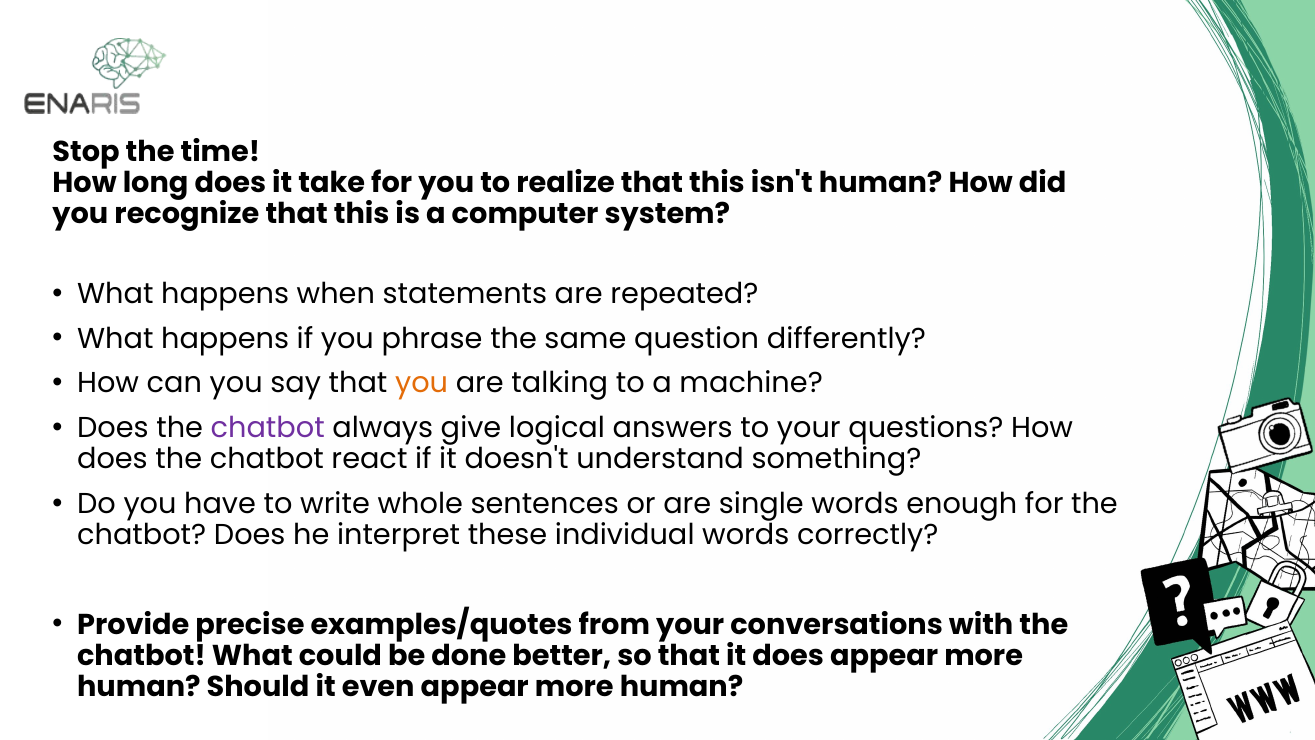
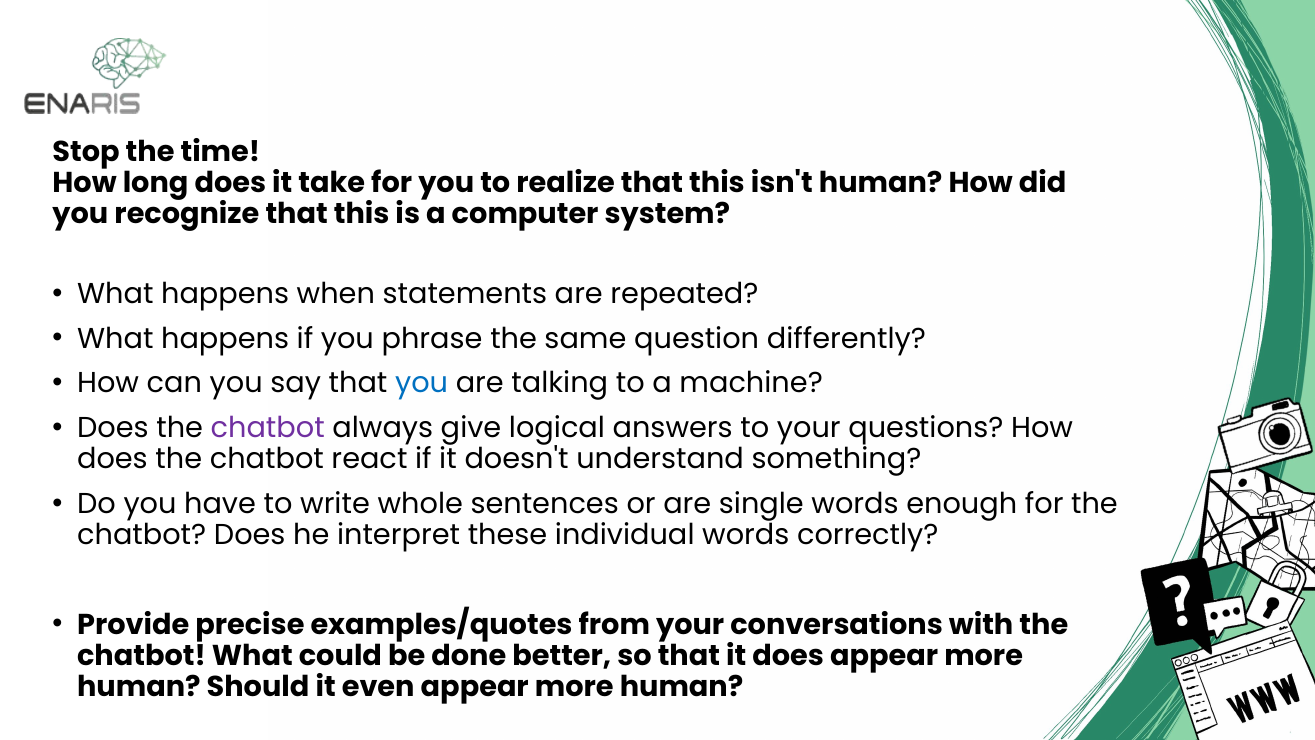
you at (422, 383) colour: orange -> blue
